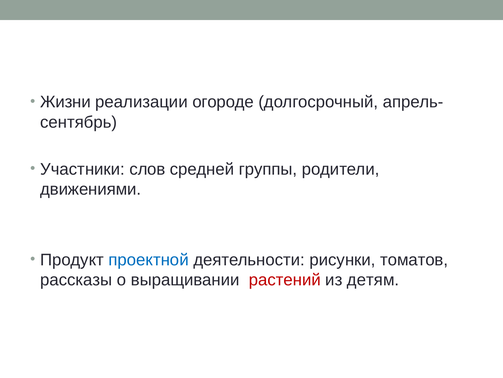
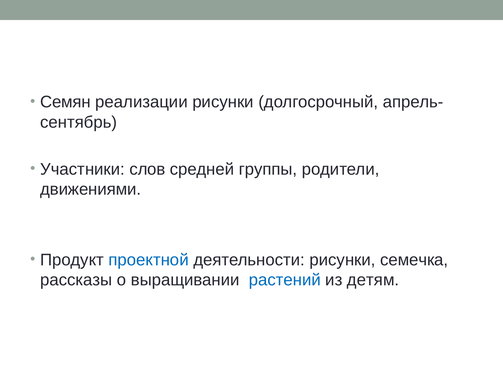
Жизни: Жизни -> Семян
реализации огороде: огороде -> рисунки
томатов: томатов -> семечка
растений colour: red -> blue
